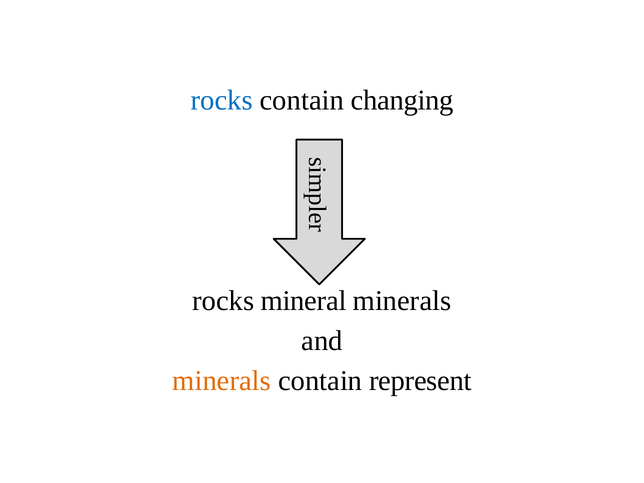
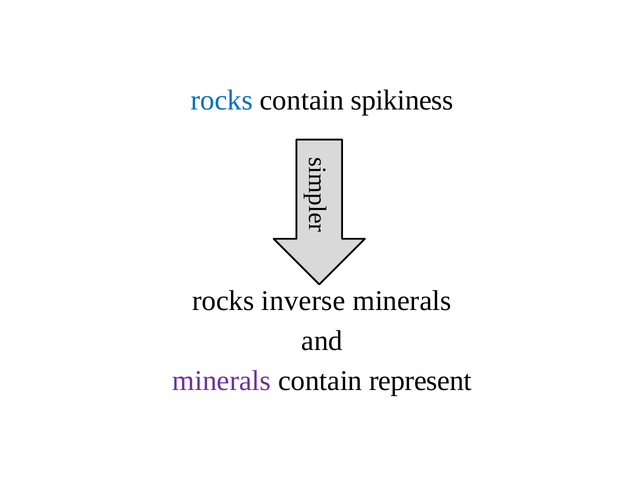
changing: changing -> spikiness
mineral: mineral -> inverse
minerals at (222, 381) colour: orange -> purple
